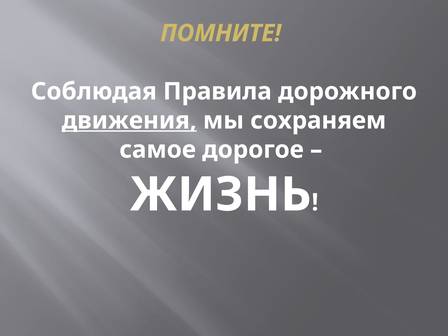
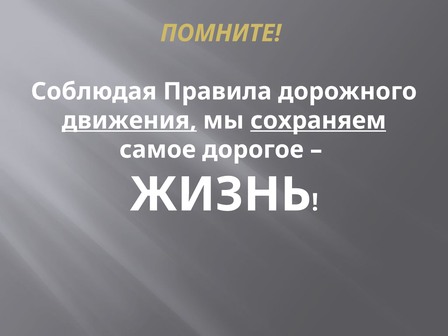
сохраняем underline: none -> present
